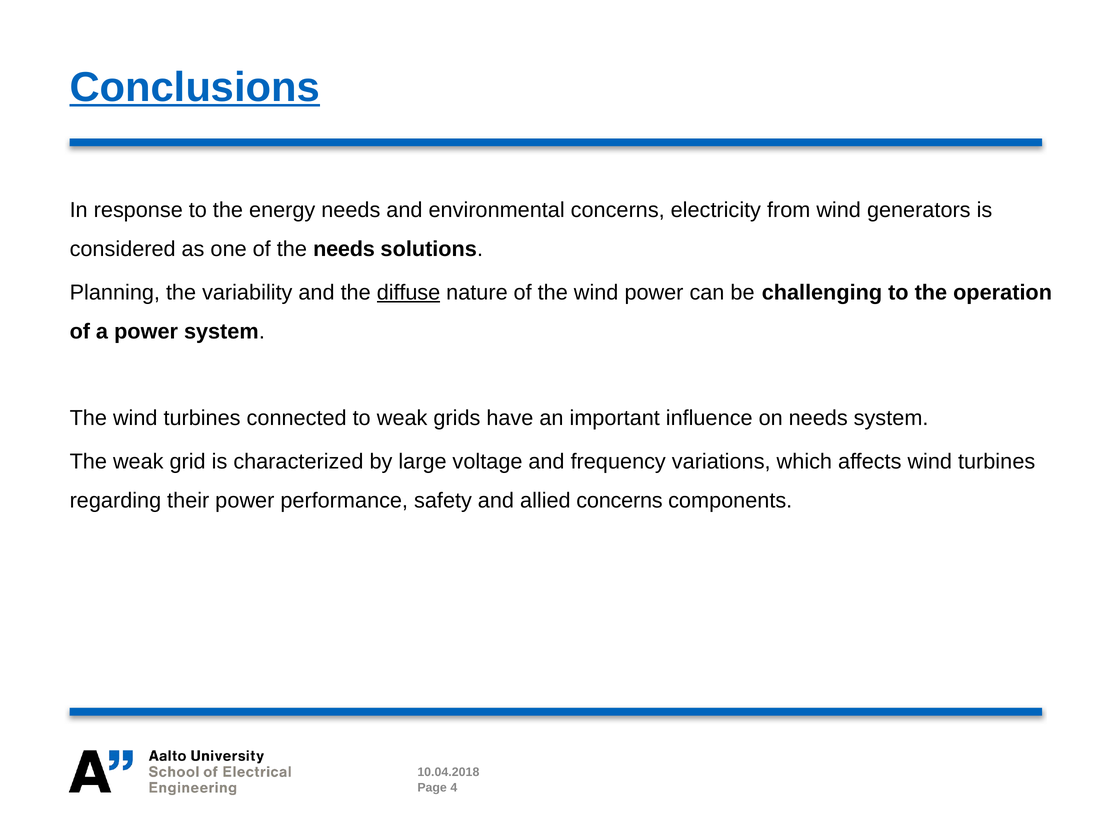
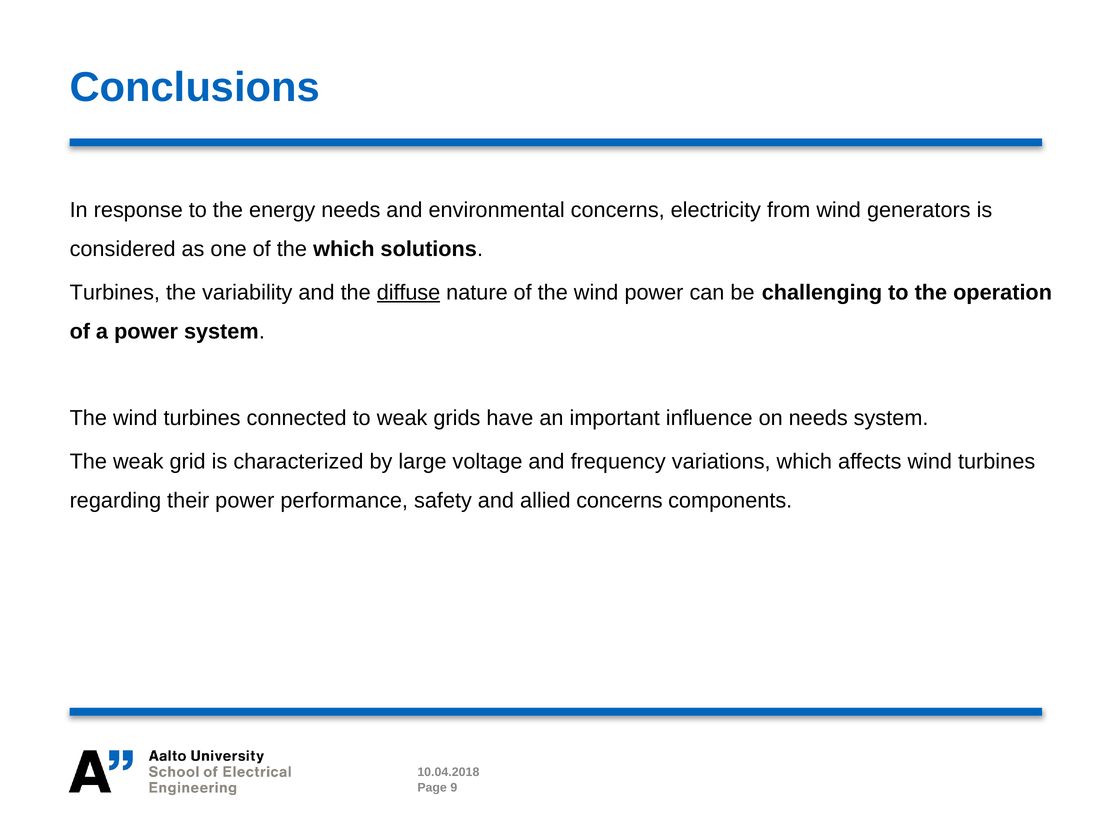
Conclusions underline: present -> none
the needs: needs -> which
Planning at (115, 292): Planning -> Turbines
4: 4 -> 9
